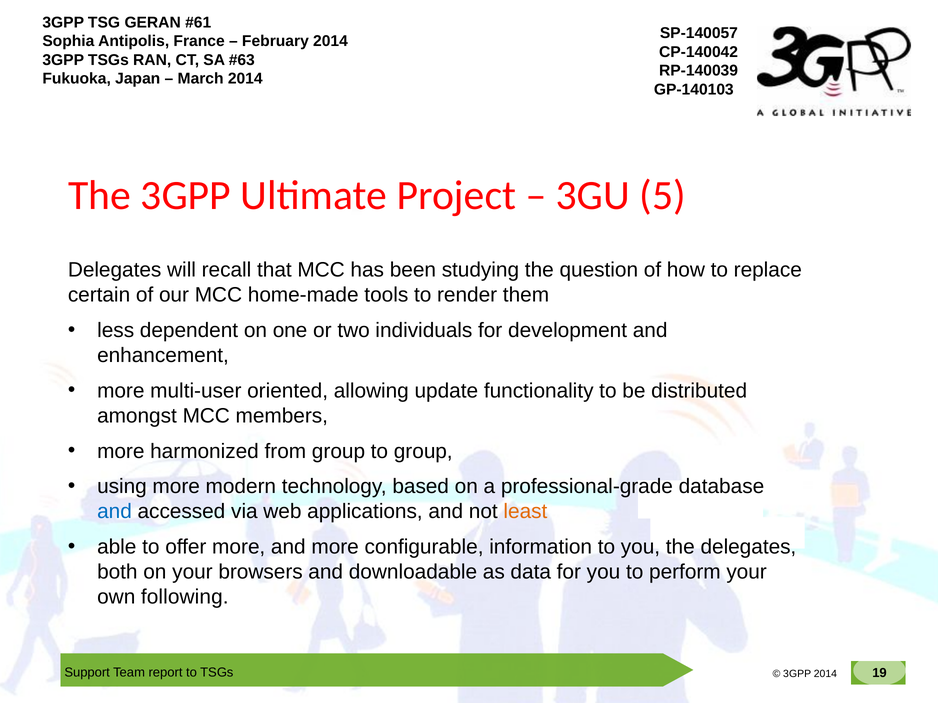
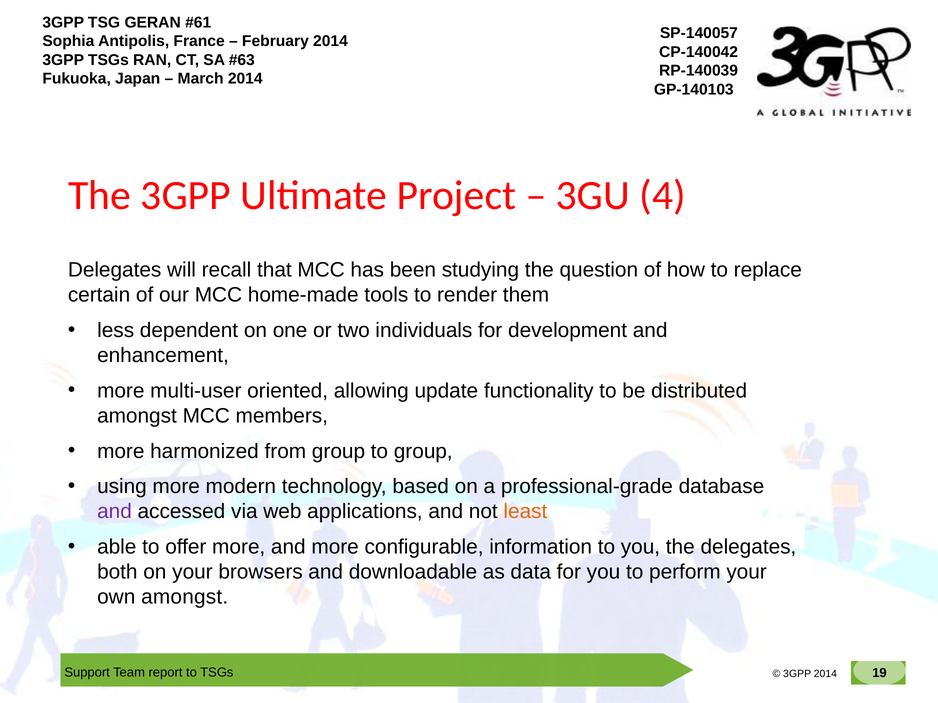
5: 5 -> 4
and at (115, 512) colour: blue -> purple
own following: following -> amongst
